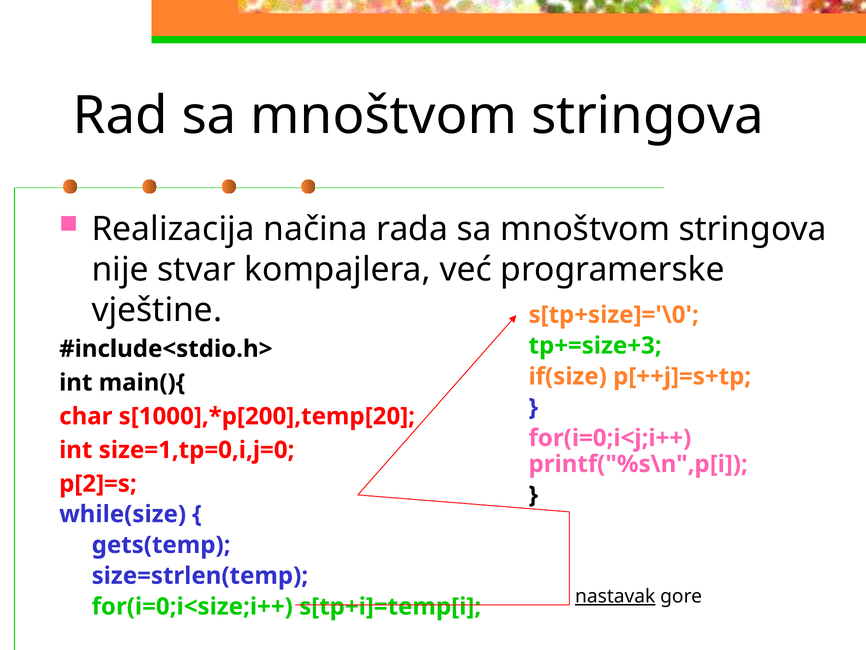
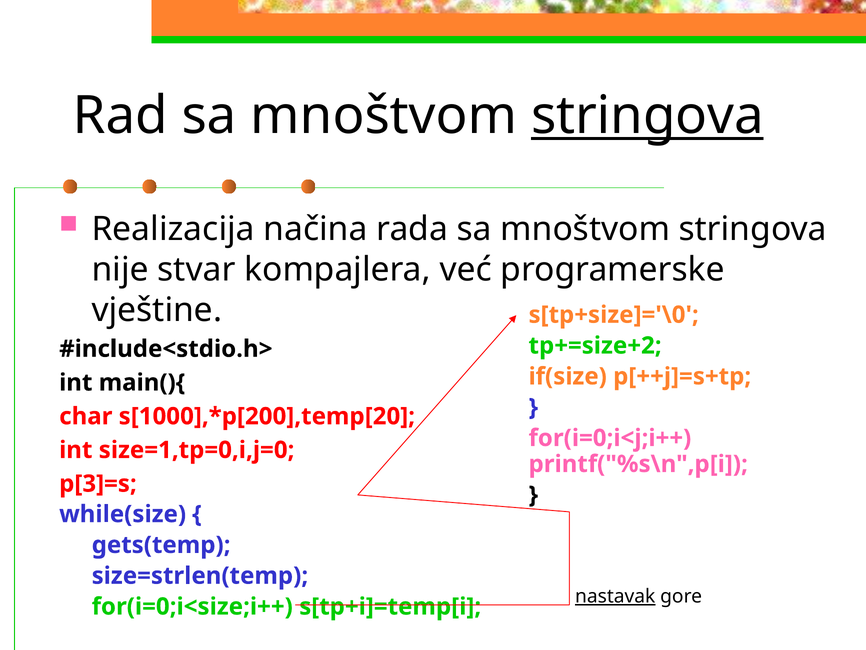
stringova at (647, 116) underline: none -> present
tp+=size+3: tp+=size+3 -> tp+=size+2
p[2]=s: p[2]=s -> p[3]=s
